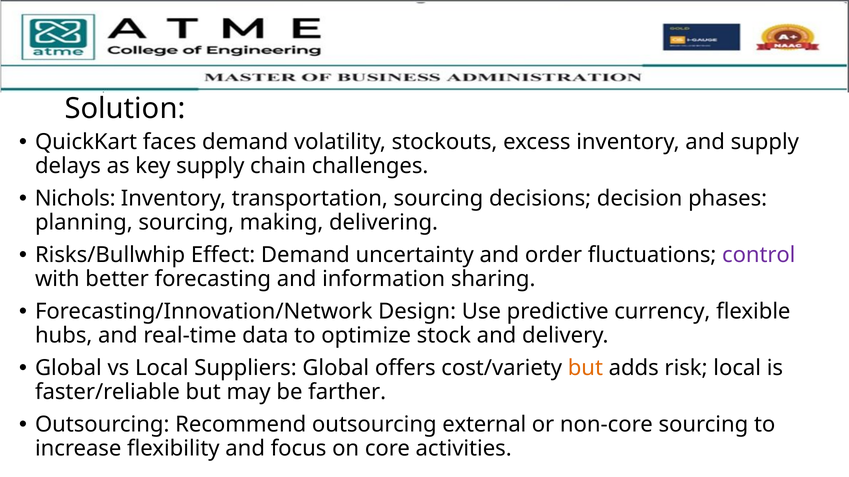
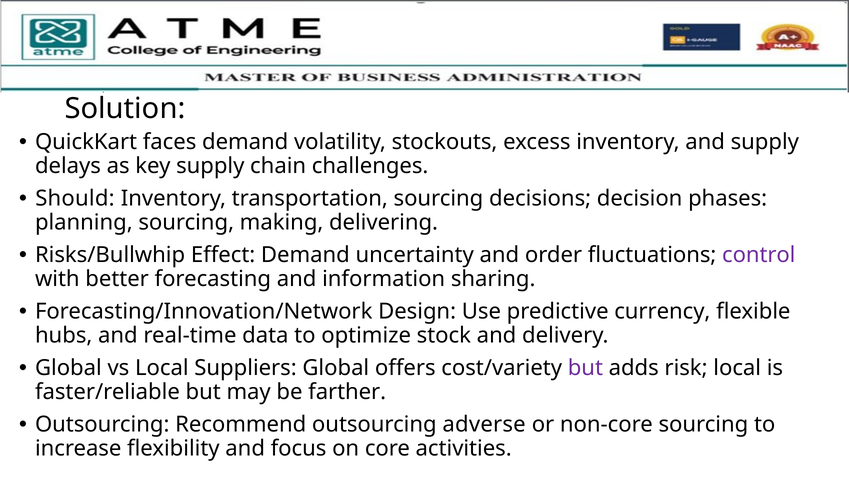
Nichols: Nichols -> Should
but at (585, 368) colour: orange -> purple
external: external -> adverse
